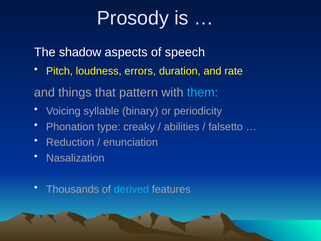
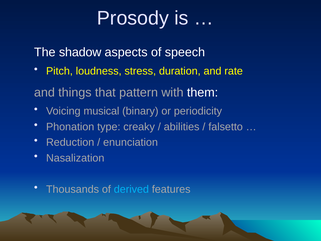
errors: errors -> stress
them colour: light blue -> white
syllable: syllable -> musical
